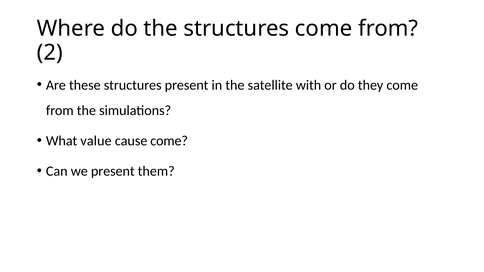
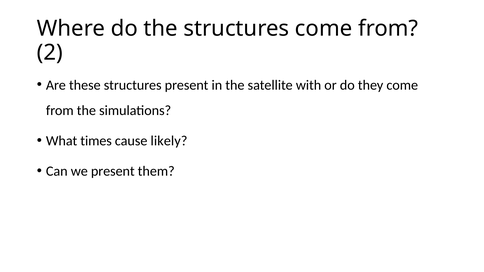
value: value -> times
cause come: come -> likely
